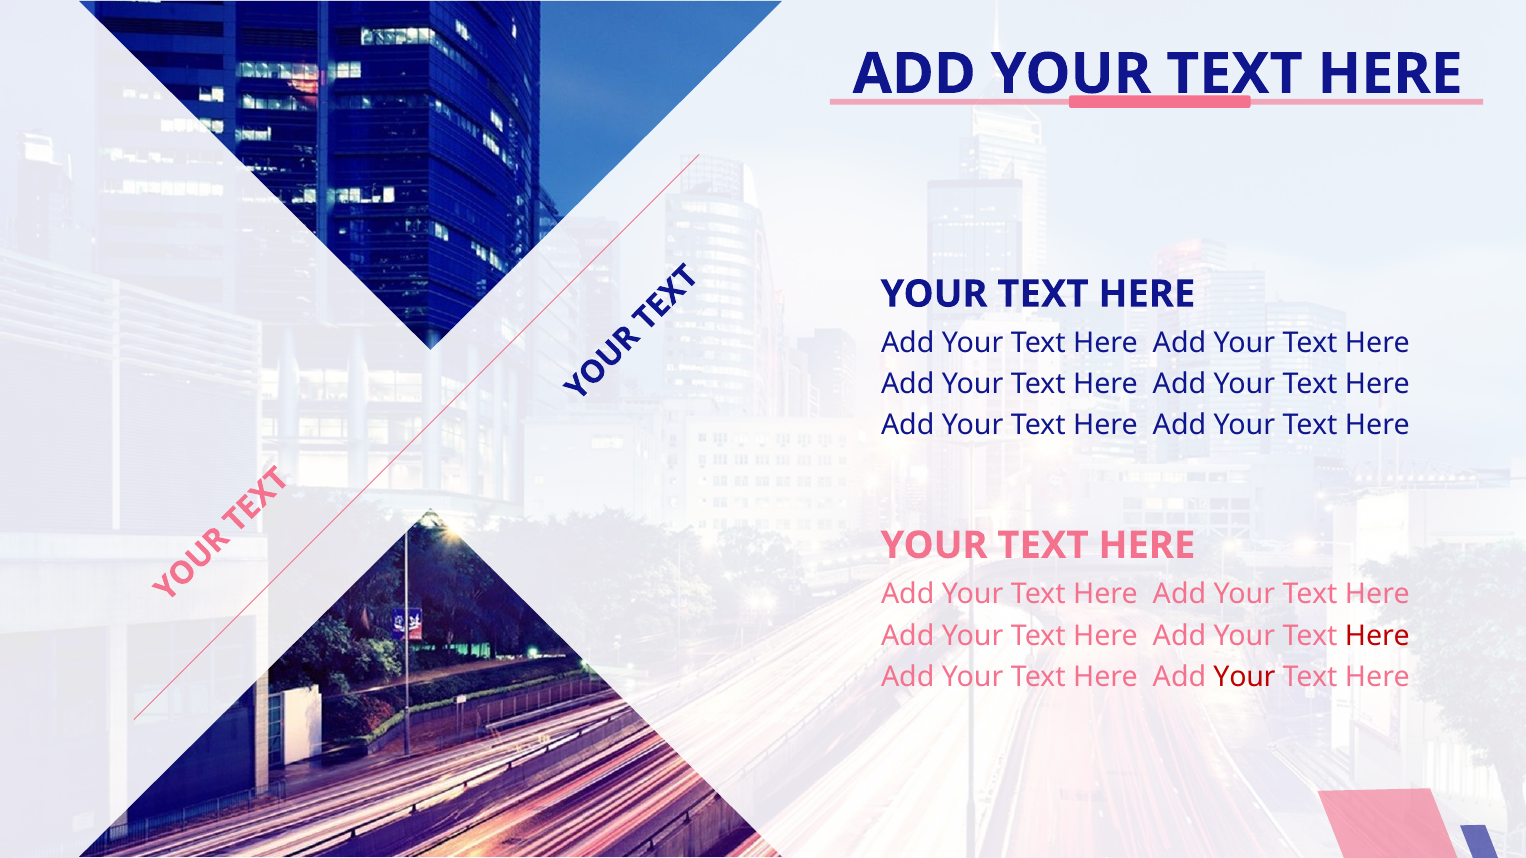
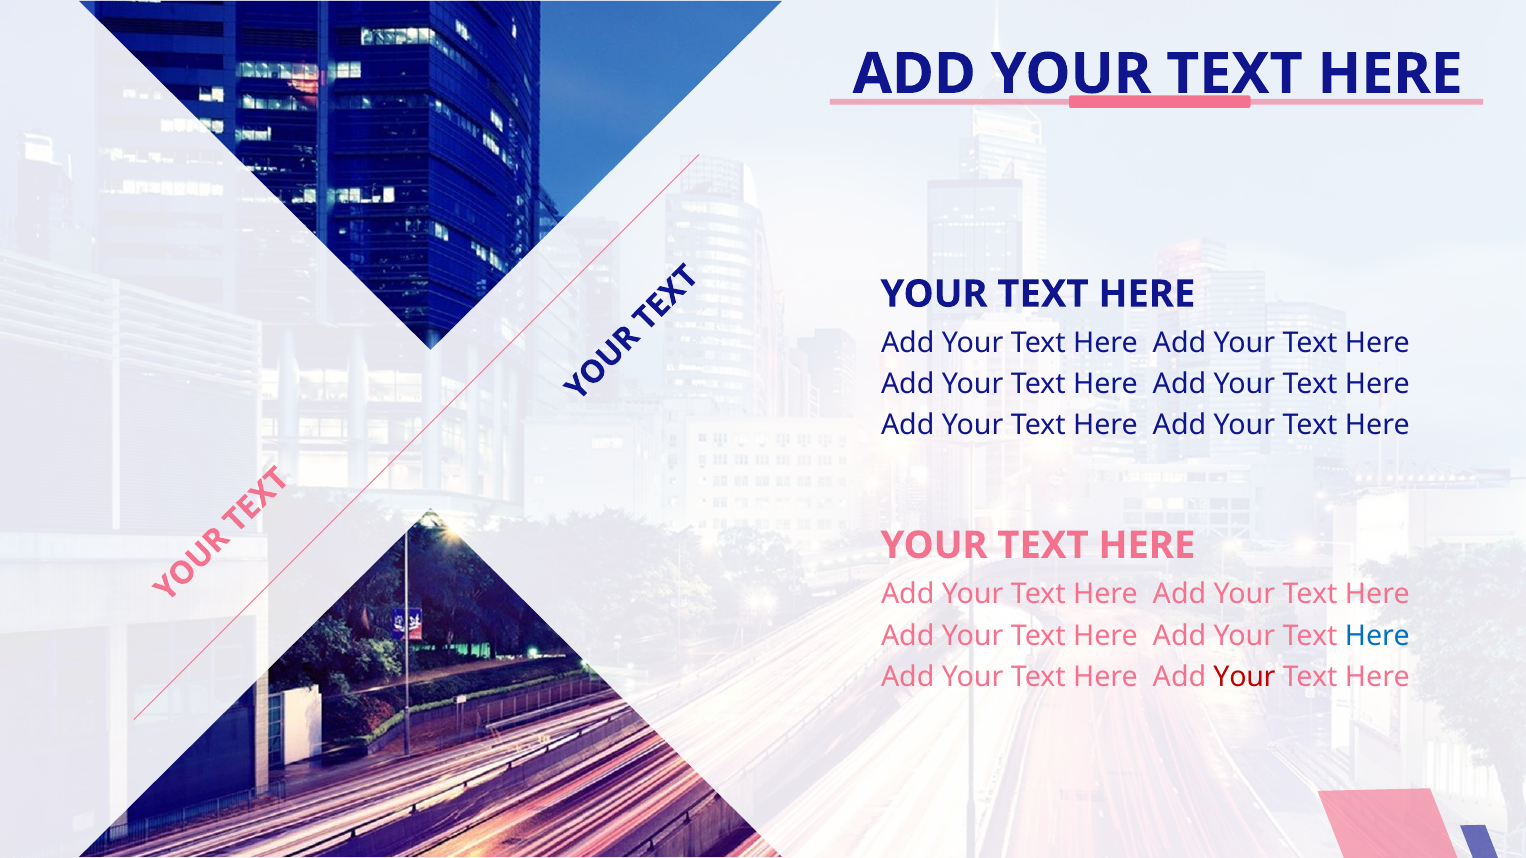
Here at (1377, 636) colour: red -> blue
